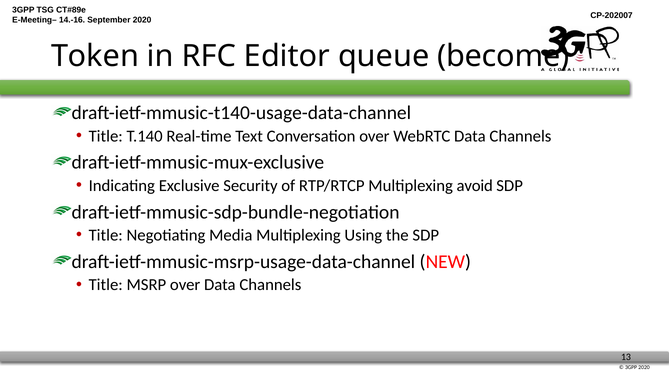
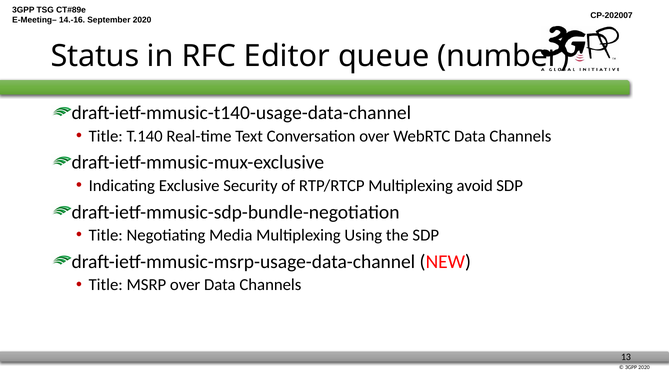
Token: Token -> Status
become: become -> number
